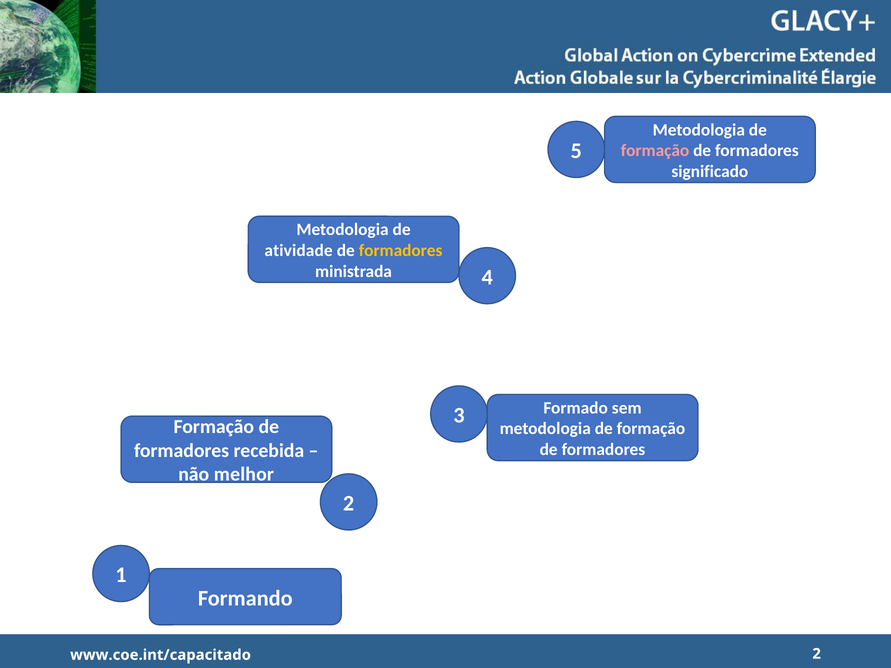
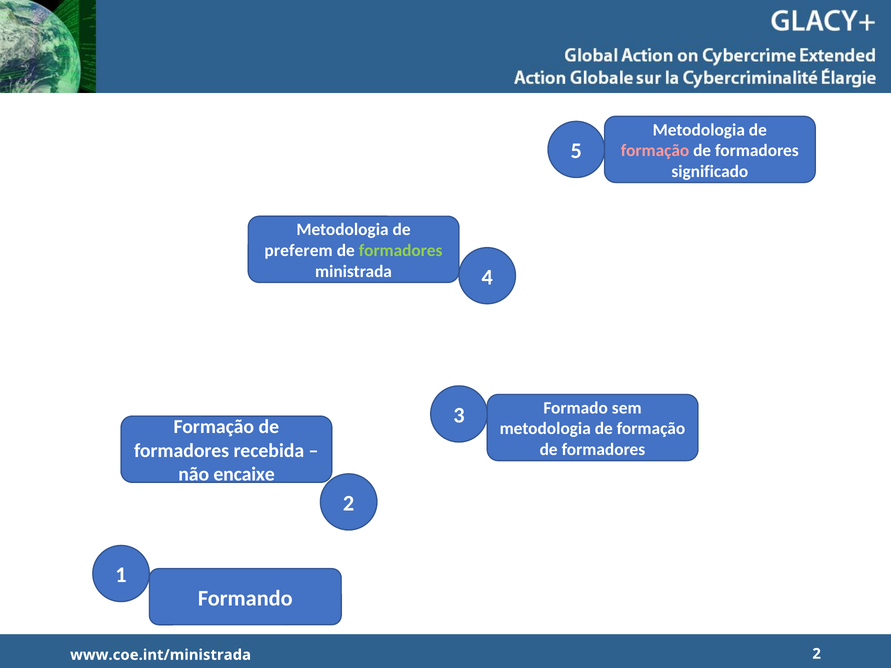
atividade: atividade -> preferem
formadores at (401, 251) colour: yellow -> light green
melhor: melhor -> encaixe
www.coe.int/capacitado: www.coe.int/capacitado -> www.coe.int/ministrada
